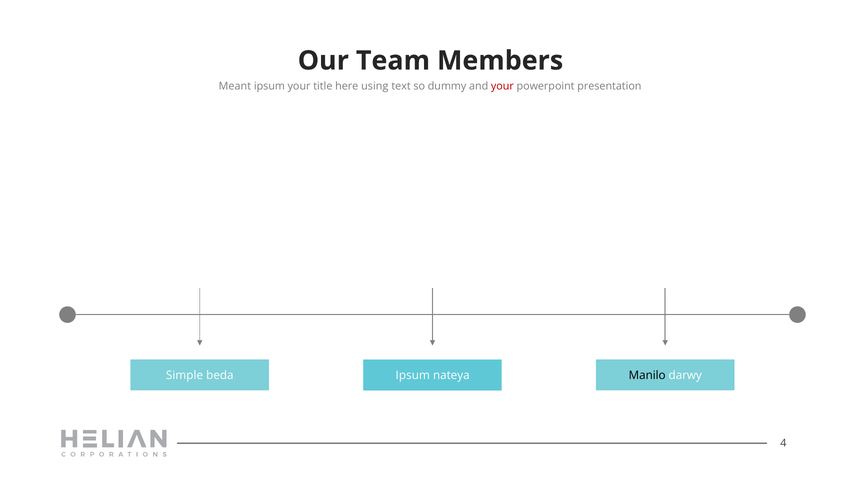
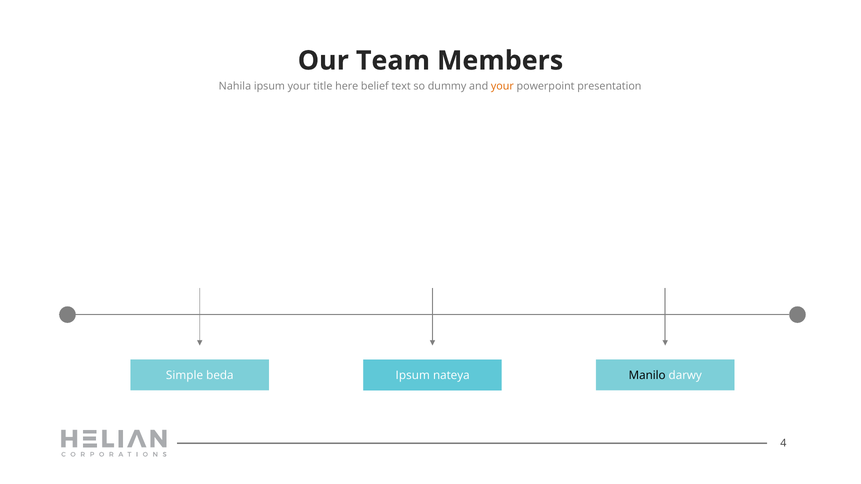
Meant: Meant -> Nahila
using: using -> belief
your at (502, 86) colour: red -> orange
